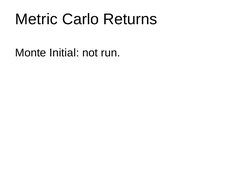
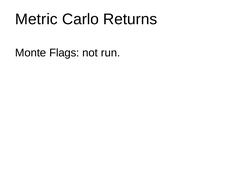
Initial: Initial -> Flags
